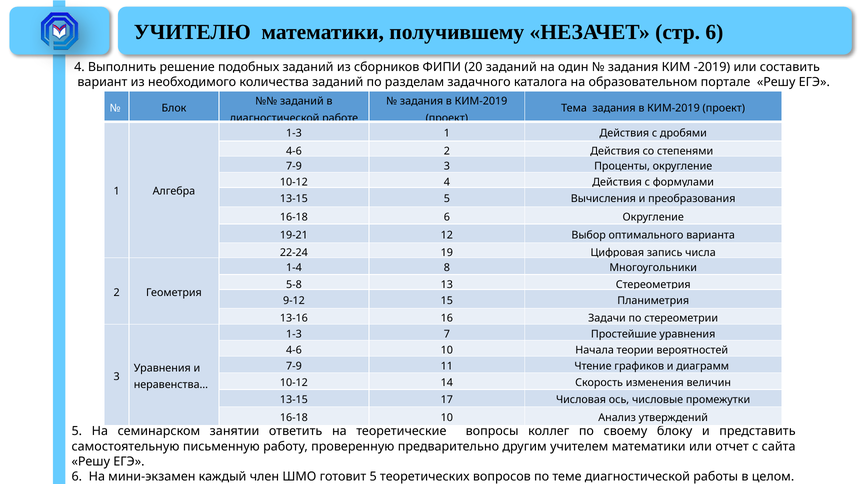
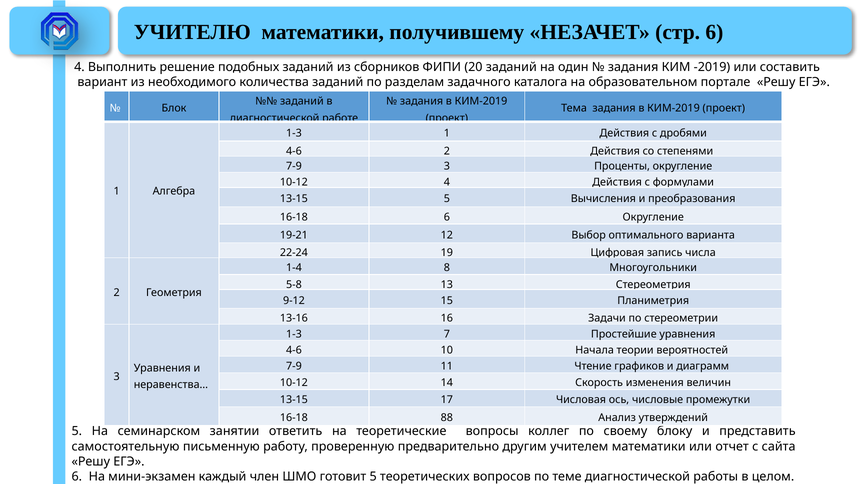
16-18 10: 10 -> 88
